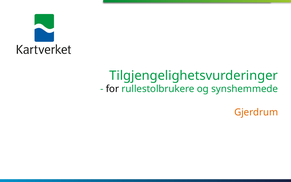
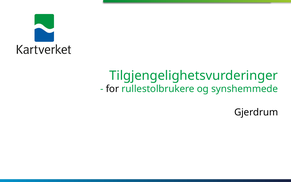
Gjerdrum colour: orange -> black
